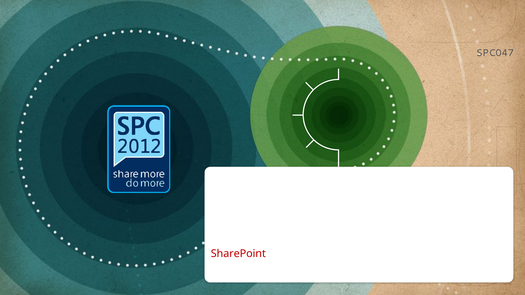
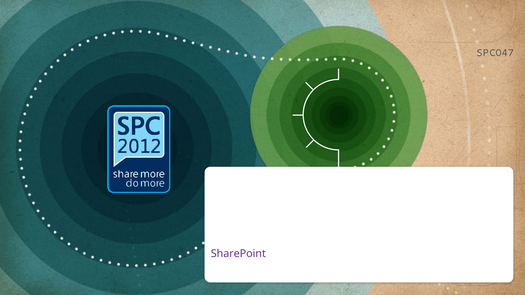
SharePoint at (238, 254) colour: red -> purple
